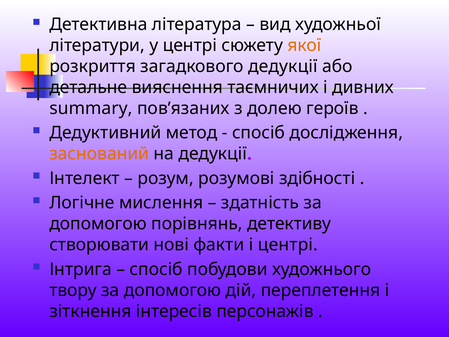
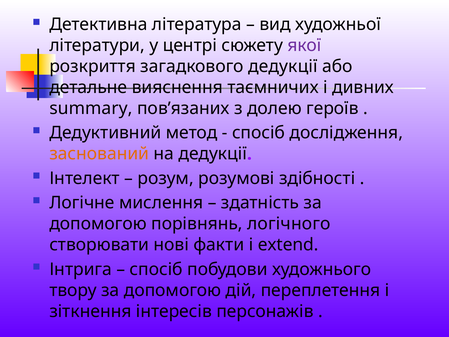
якої colour: orange -> purple
детективу: детективу -> логічного
і центрі: центрі -> extend
